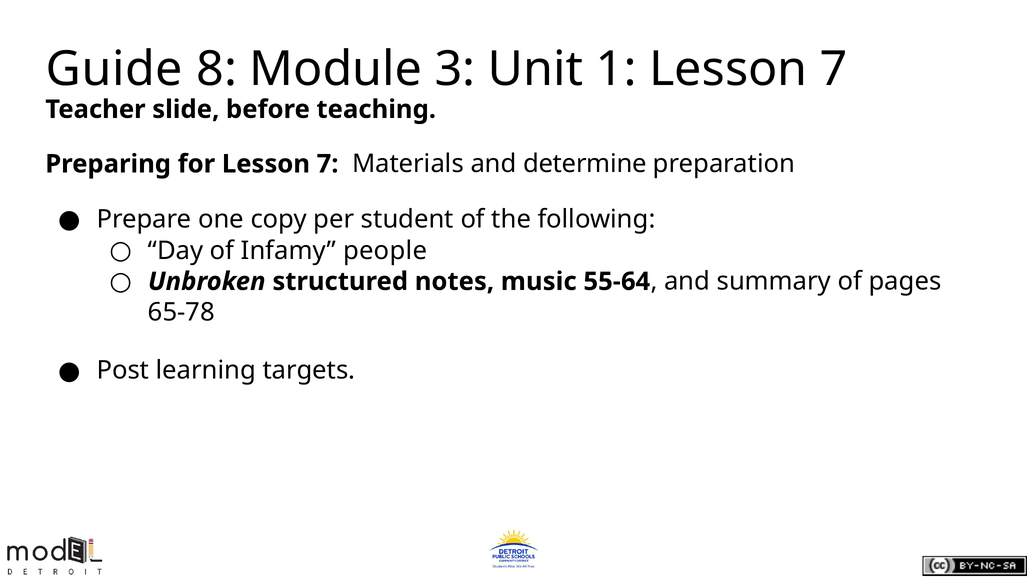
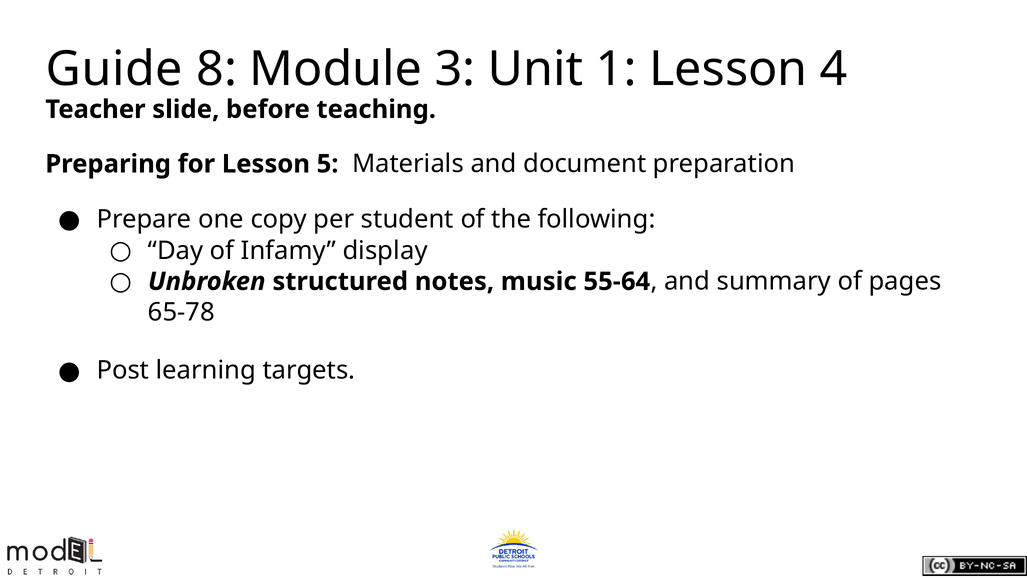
1 Lesson 7: 7 -> 4
for Lesson 7: 7 -> 5
determine: determine -> document
people: people -> display
